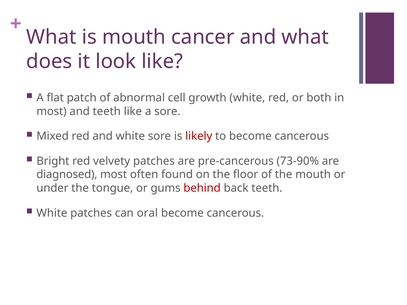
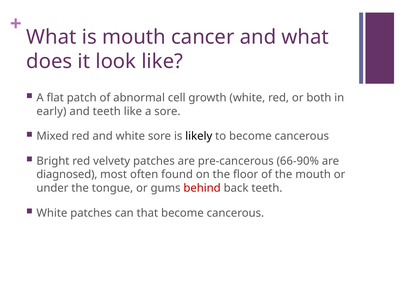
most at (52, 111): most -> early
likely colour: red -> black
73-90%: 73-90% -> 66-90%
oral: oral -> that
